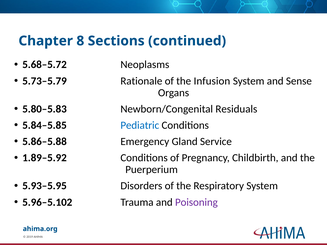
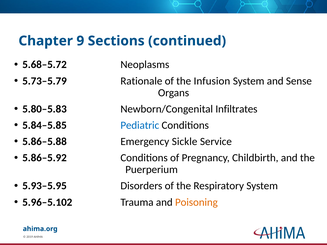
8: 8 -> 9
Residuals: Residuals -> Infiltrates
Gland: Gland -> Sickle
1.89–5.92: 1.89–5.92 -> 5.86–5.92
Poisoning colour: purple -> orange
